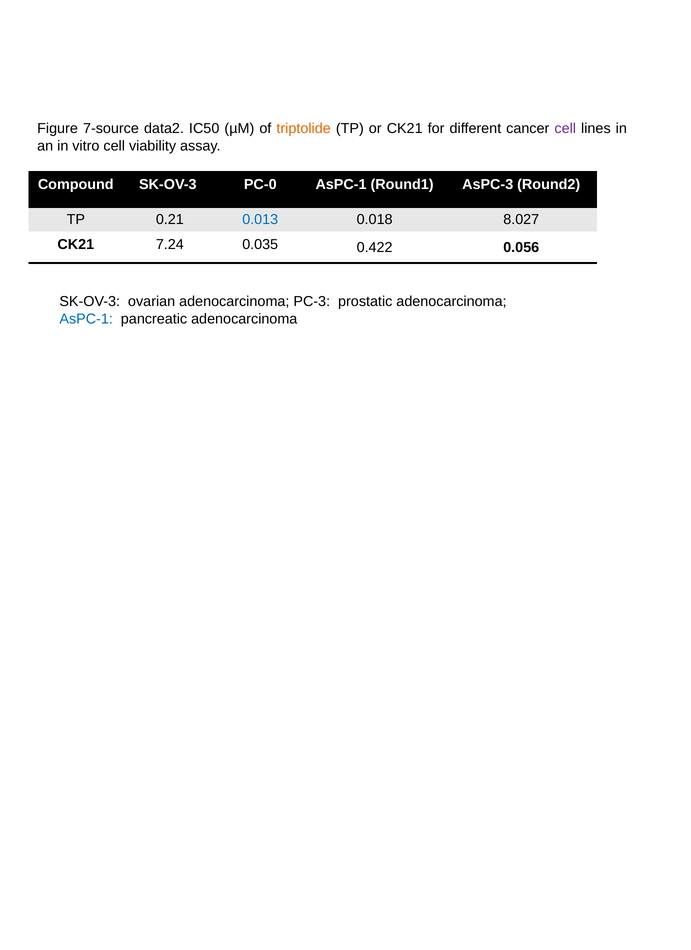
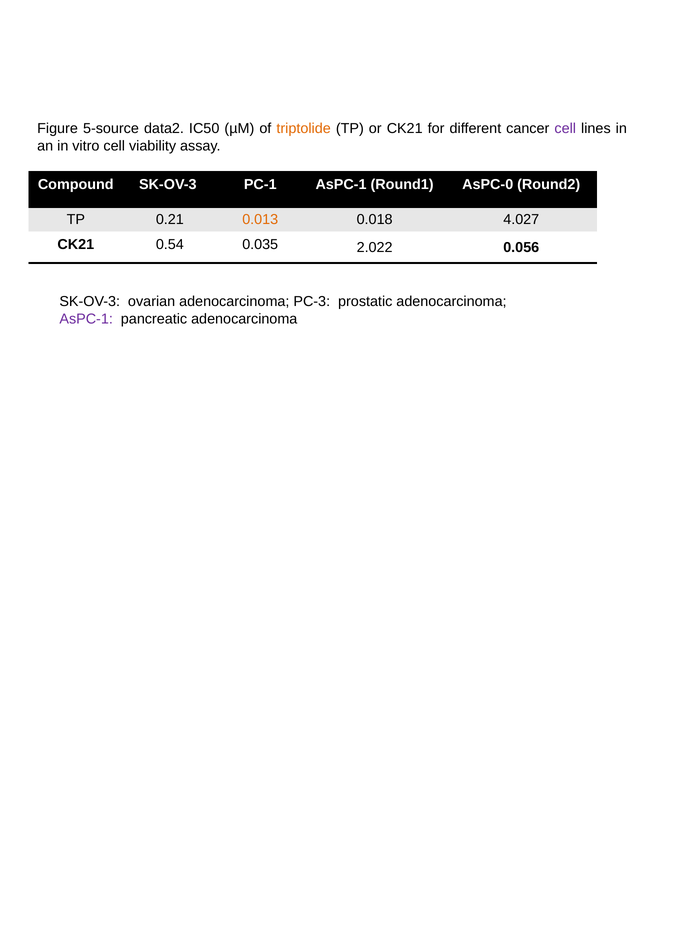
7-source: 7-source -> 5-source
PC-0: PC-0 -> PC-1
AsPC-3: AsPC-3 -> AsPC-0
0.013 colour: blue -> orange
8.027: 8.027 -> 4.027
7.24: 7.24 -> 0.54
0.422: 0.422 -> 2.022
AsPC-1 at (86, 319) colour: blue -> purple
